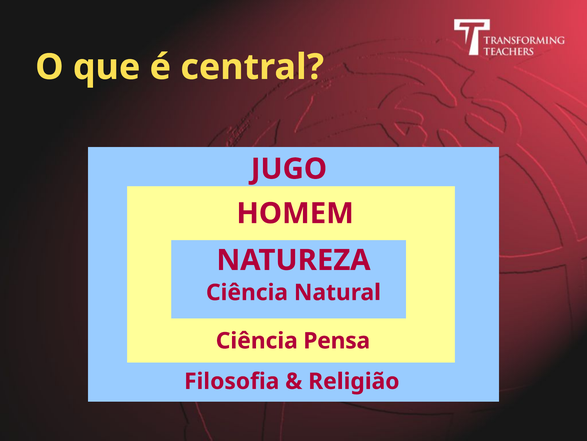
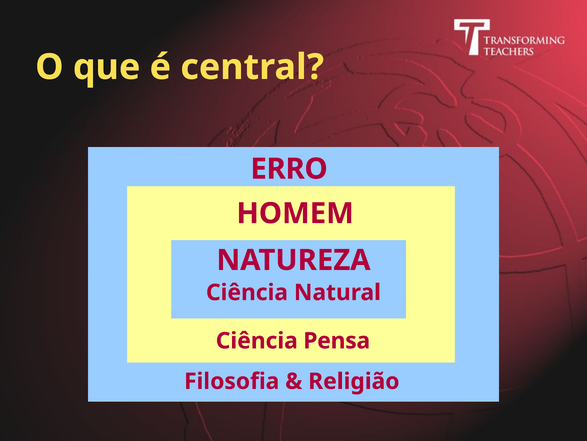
JUGO: JUGO -> ERRO
